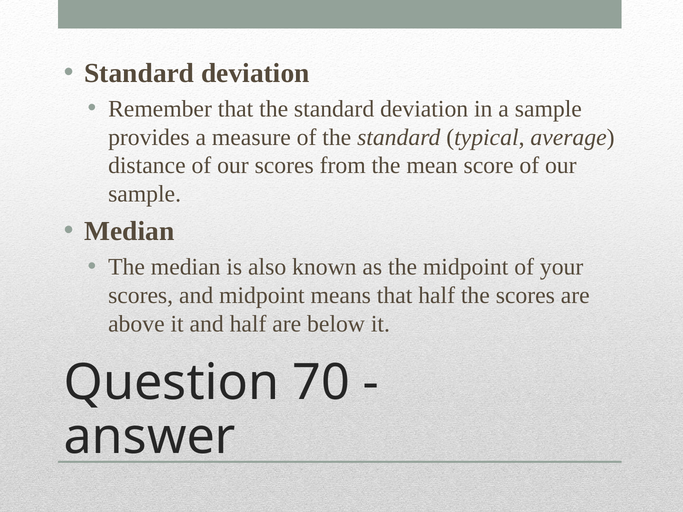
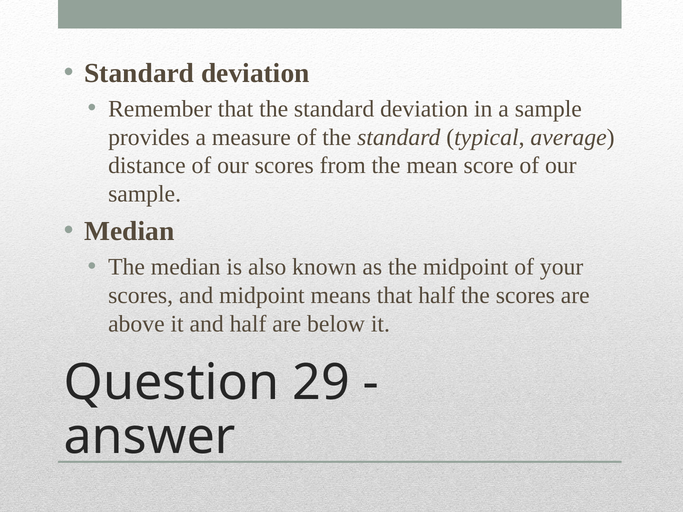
70: 70 -> 29
